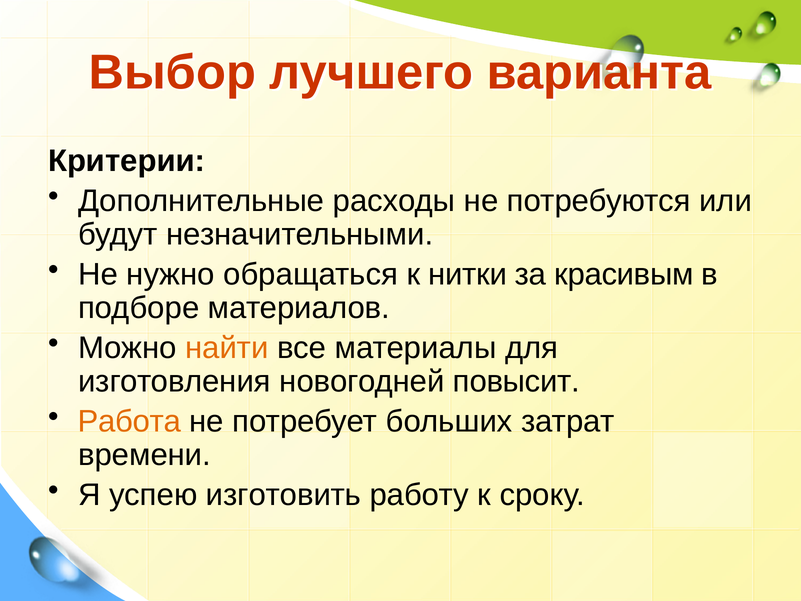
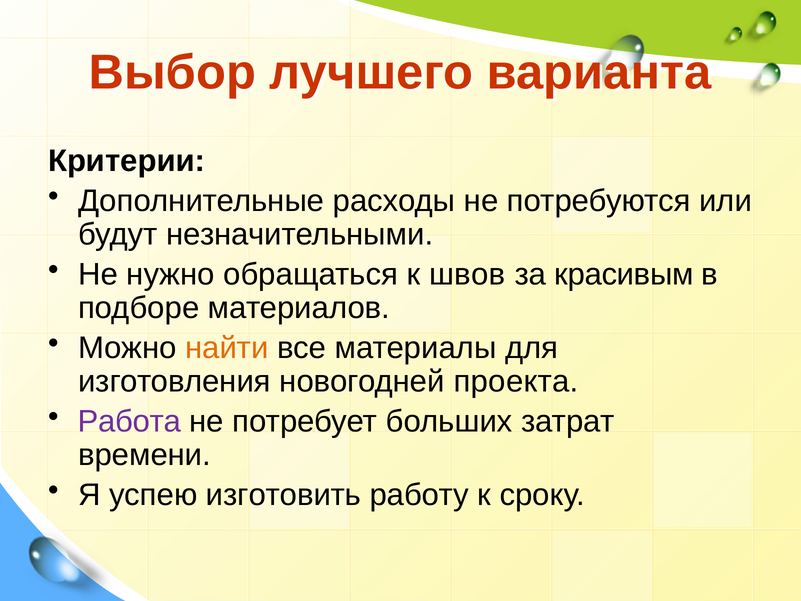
нитки: нитки -> швов
повысит: повысит -> проекта
Работа colour: orange -> purple
